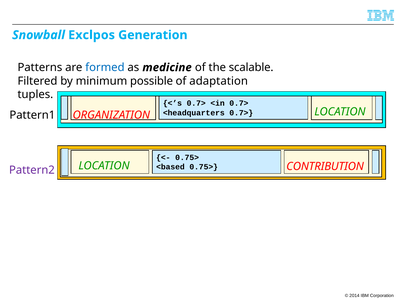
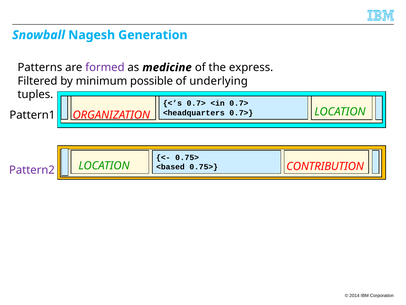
Exclpos: Exclpos -> Nagesh
formed colour: blue -> purple
scalable: scalable -> express
adaptation: adaptation -> underlying
